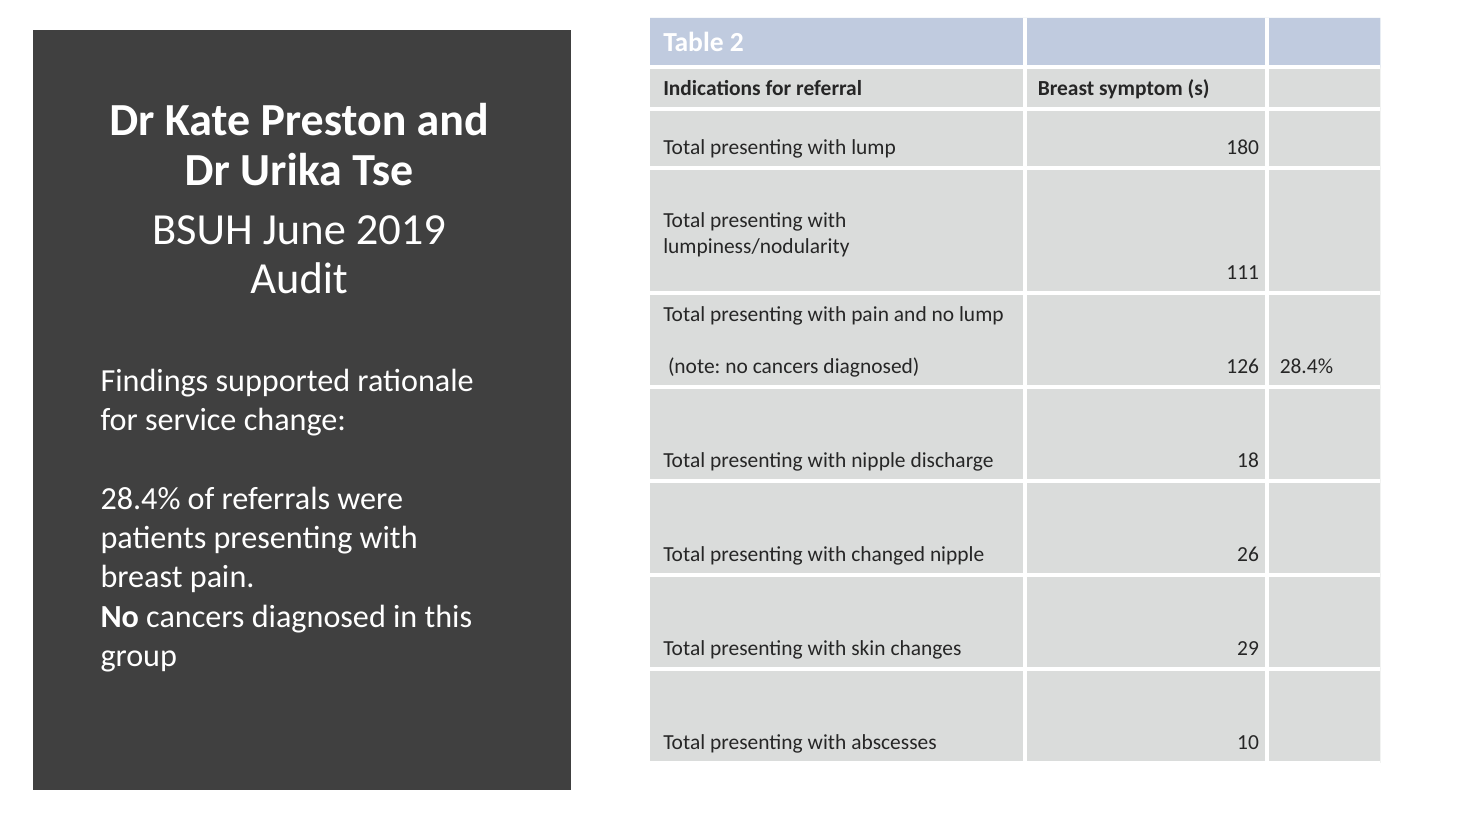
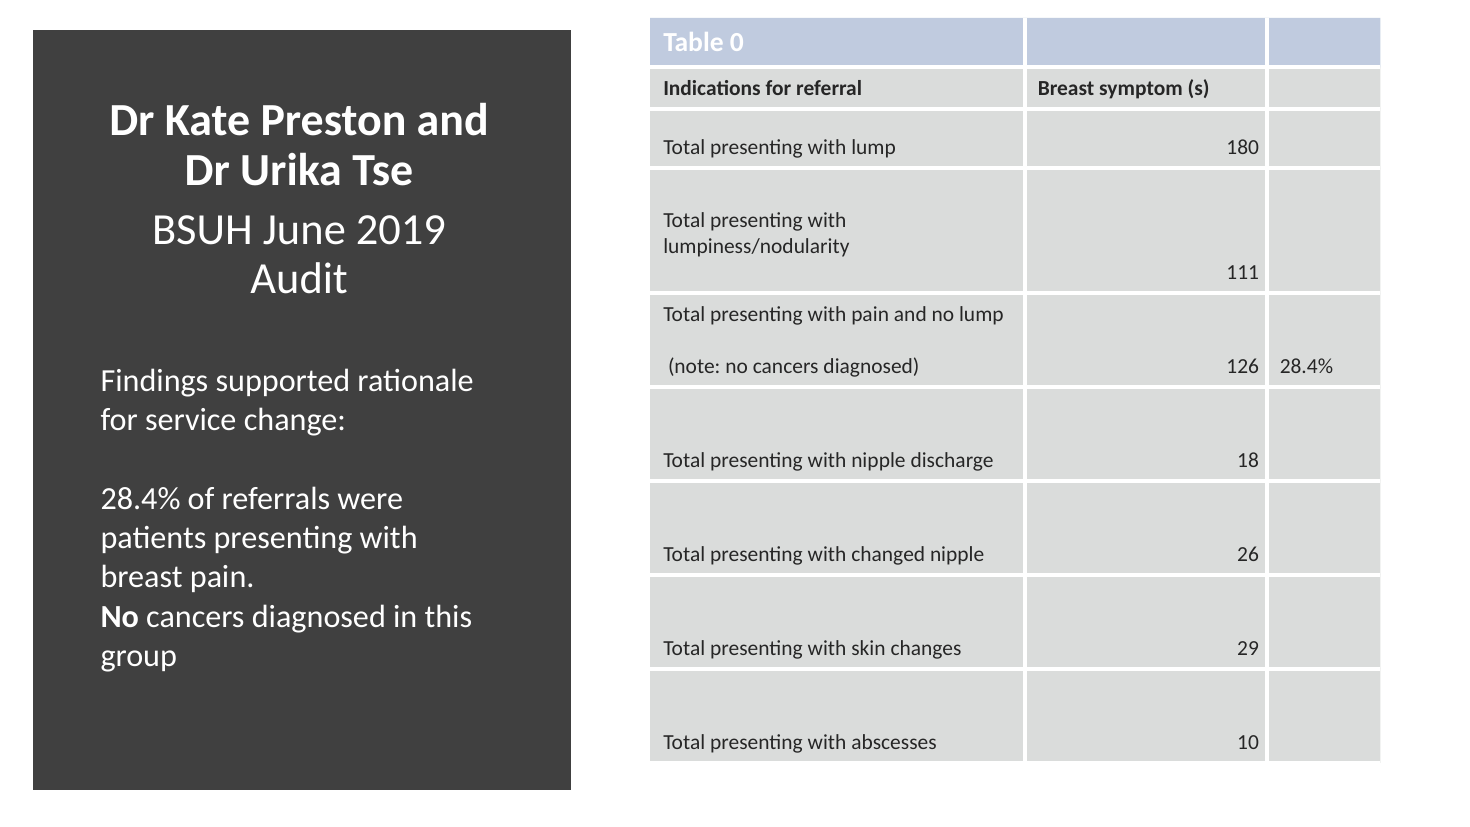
2: 2 -> 0
